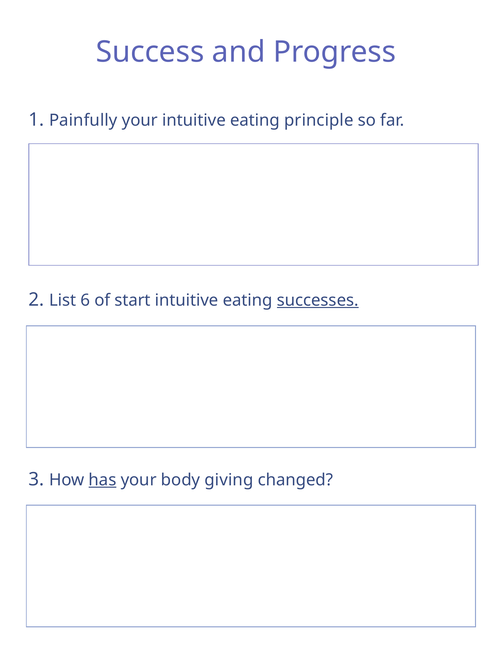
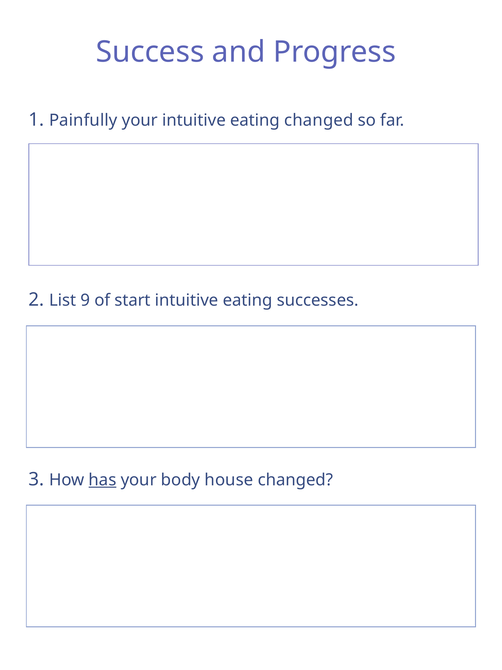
eating principle: principle -> changed
6: 6 -> 9
successes underline: present -> none
giving: giving -> house
